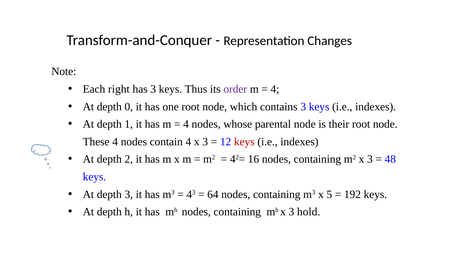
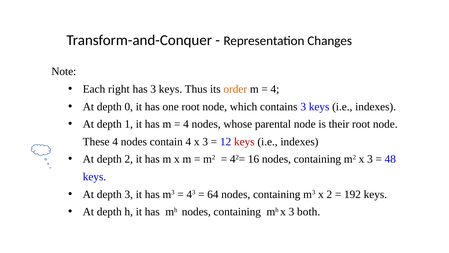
order colour: purple -> orange
x 5: 5 -> 2
hold: hold -> both
